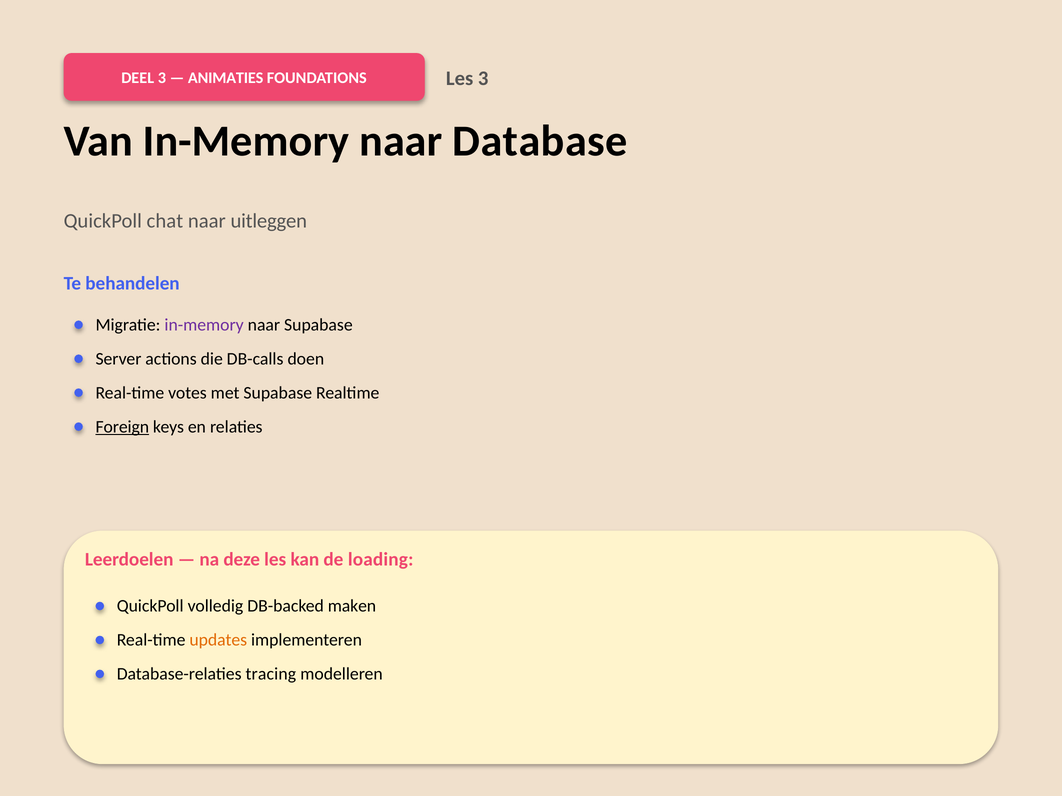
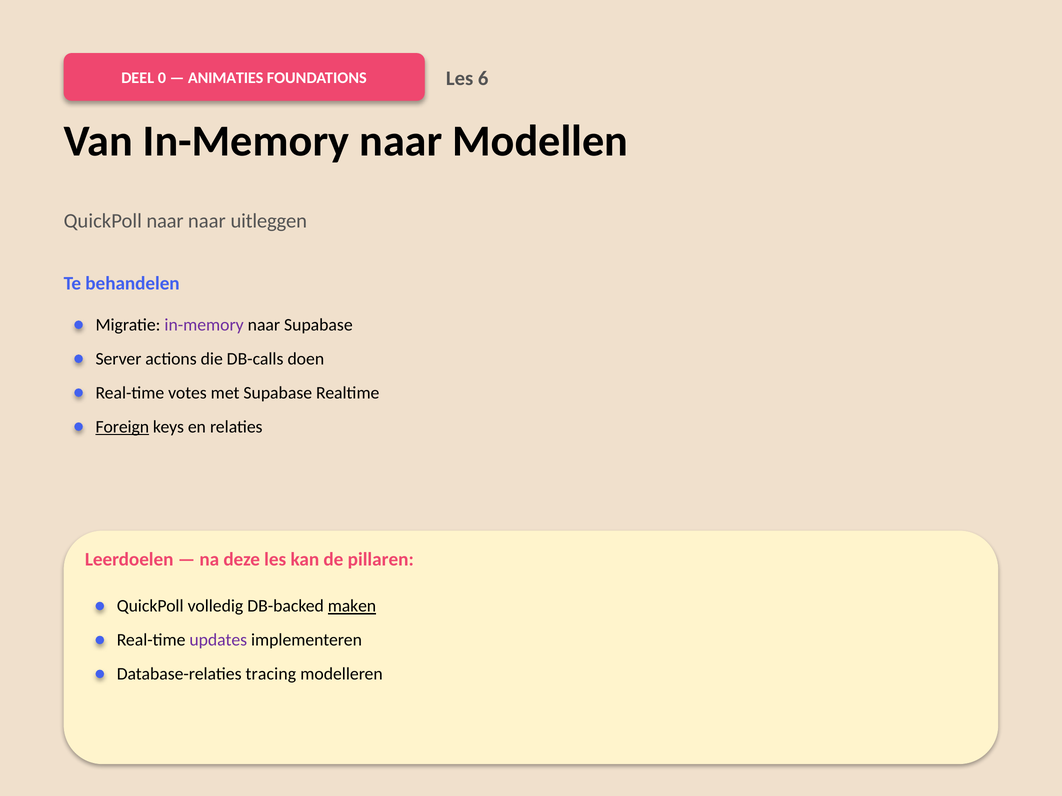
DEEL 3: 3 -> 0
Les 3: 3 -> 6
Database: Database -> Modellen
QuickPoll chat: chat -> naar
loading: loading -> pillaren
maken underline: none -> present
updates colour: orange -> purple
